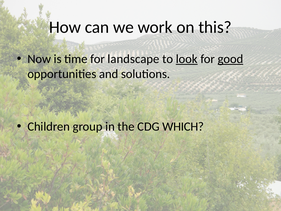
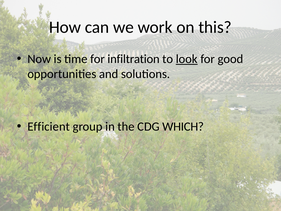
landscape: landscape -> infiltration
good underline: present -> none
Children: Children -> Efficient
